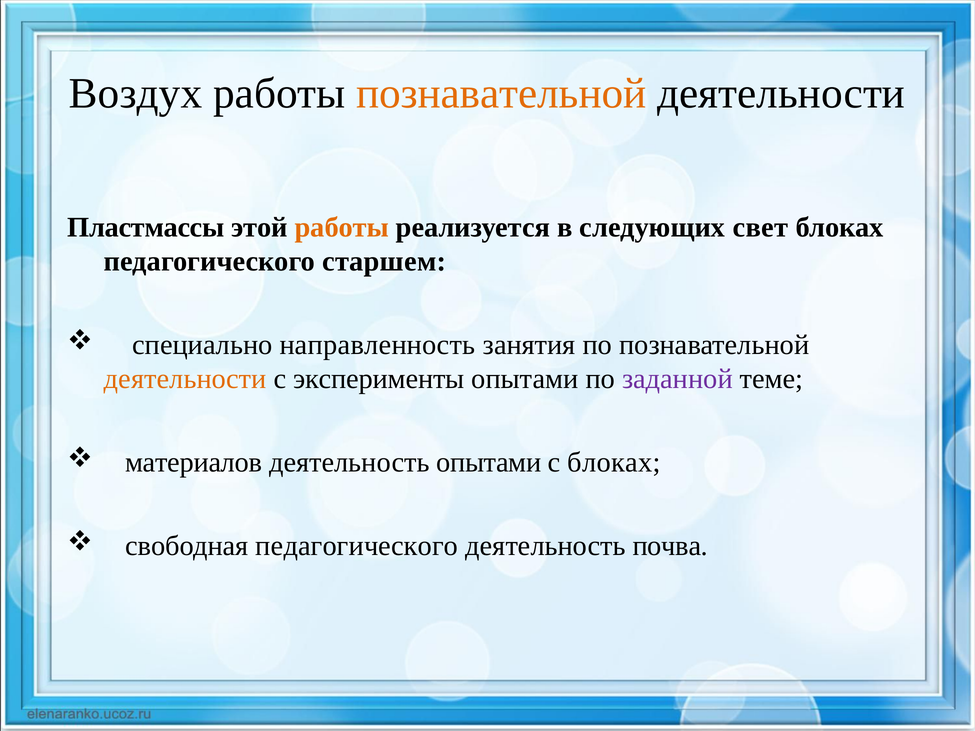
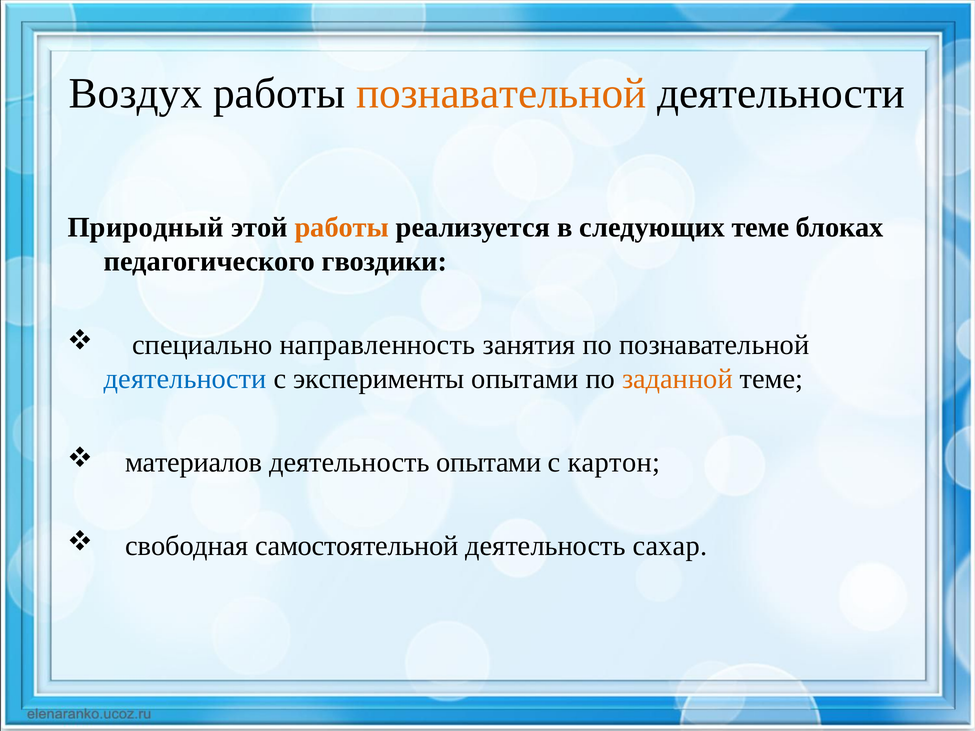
Пластмассы: Пластмассы -> Природный
следующих свет: свет -> теме
старшем: старшем -> гвоздики
деятельности at (185, 379) colour: orange -> blue
заданной colour: purple -> orange
с блоках: блоках -> картон
свободная педагогического: педагогического -> самостоятельной
почва: почва -> сахар
